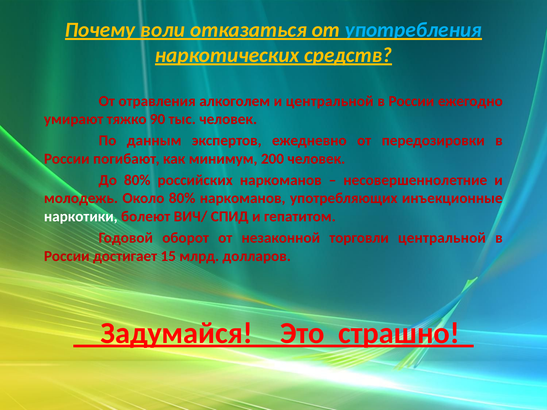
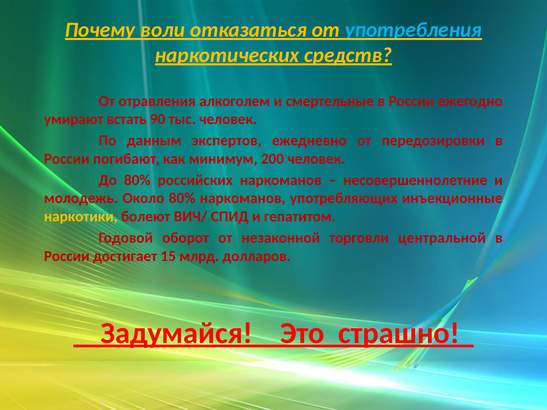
и центральной: центральной -> смертельные
тяжко: тяжко -> встать
наркотики colour: white -> yellow
